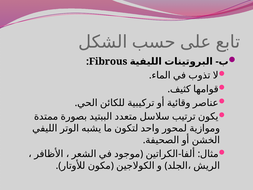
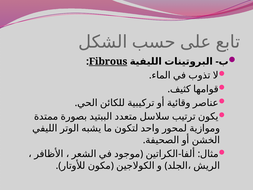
Fibrous underline: none -> present
